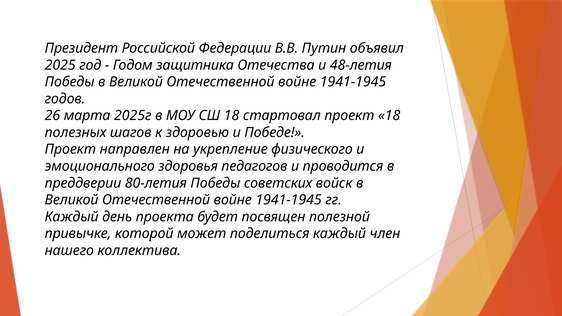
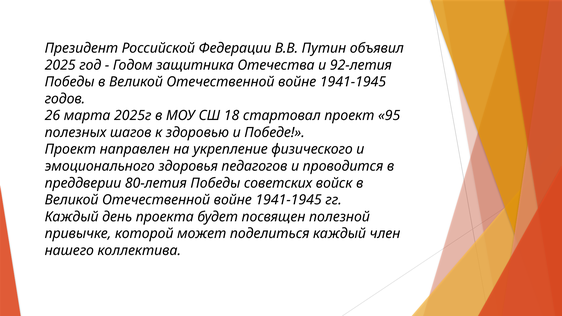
48-летия: 48-летия -> 92-летия
проект 18: 18 -> 95
